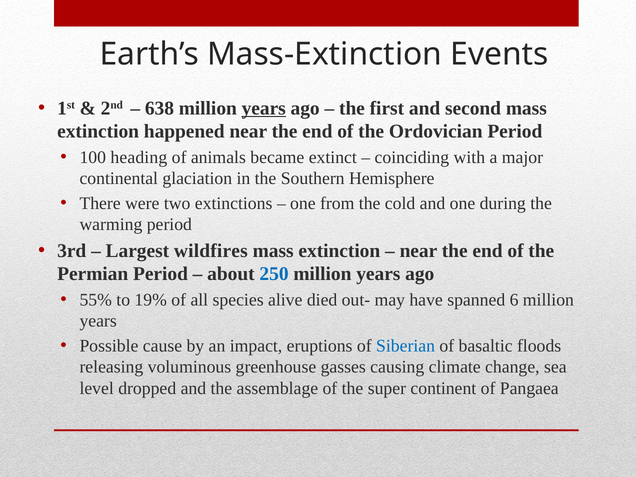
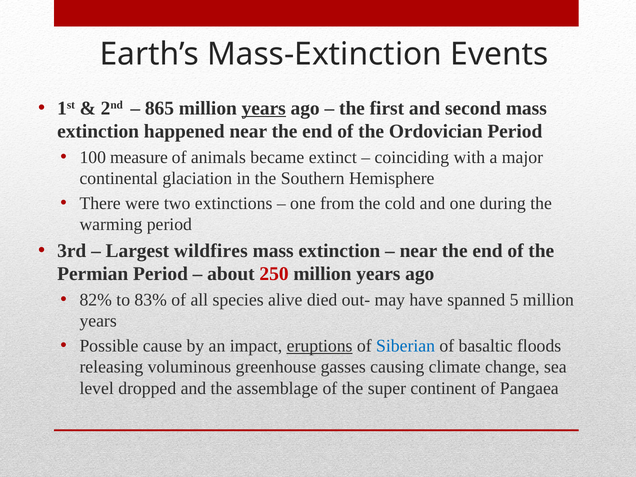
638: 638 -> 865
heading: heading -> measure
250 colour: blue -> red
55%: 55% -> 82%
19%: 19% -> 83%
6: 6 -> 5
eruptions underline: none -> present
